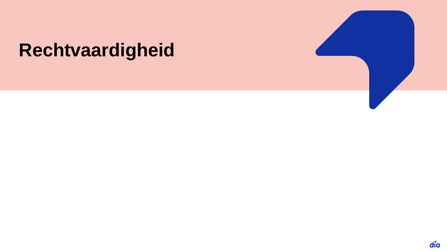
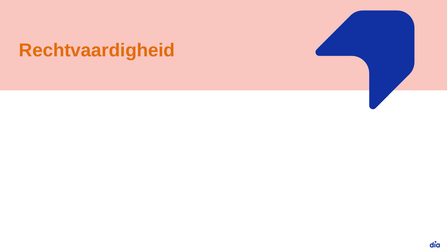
Rechtvaardigheid colour: black -> orange
